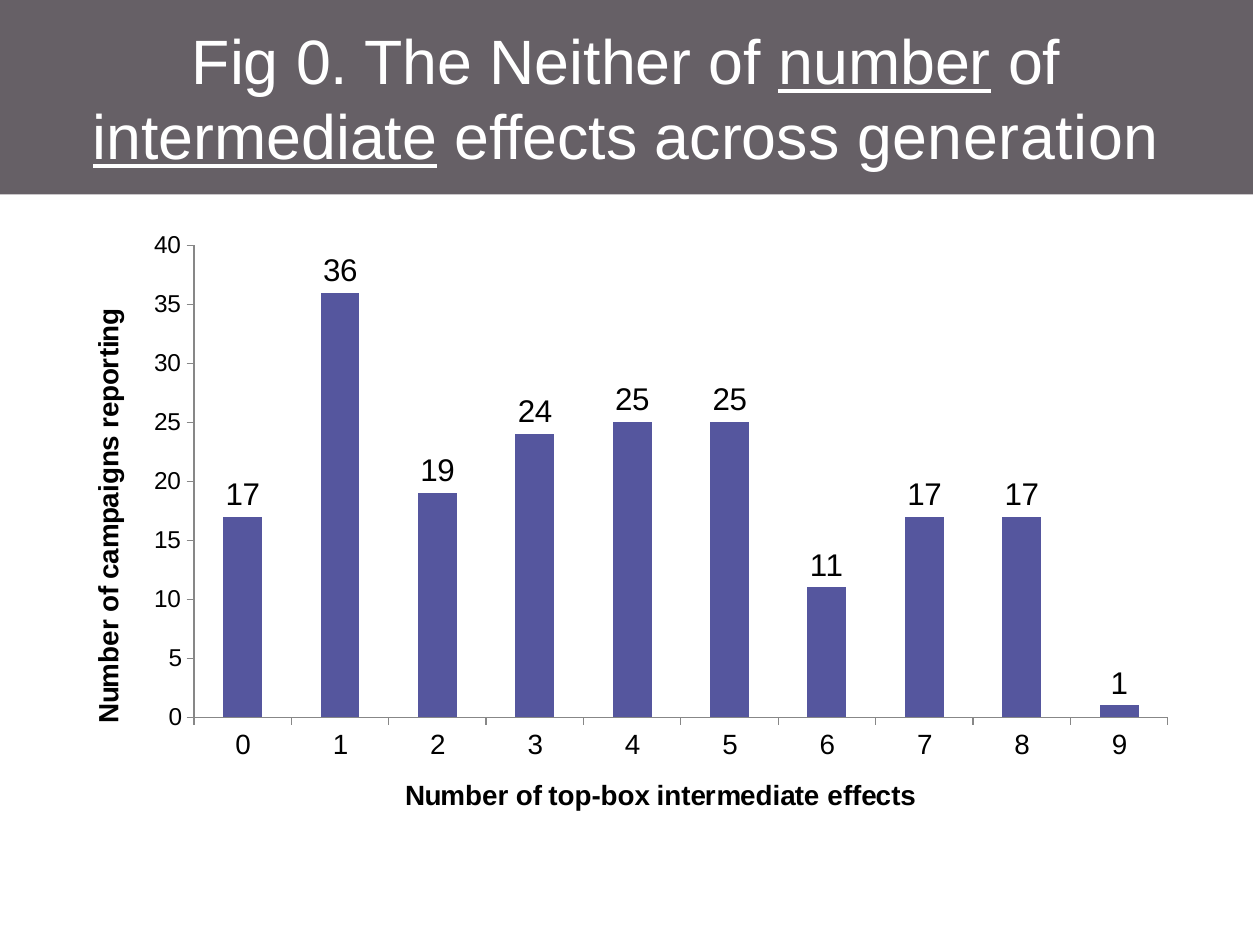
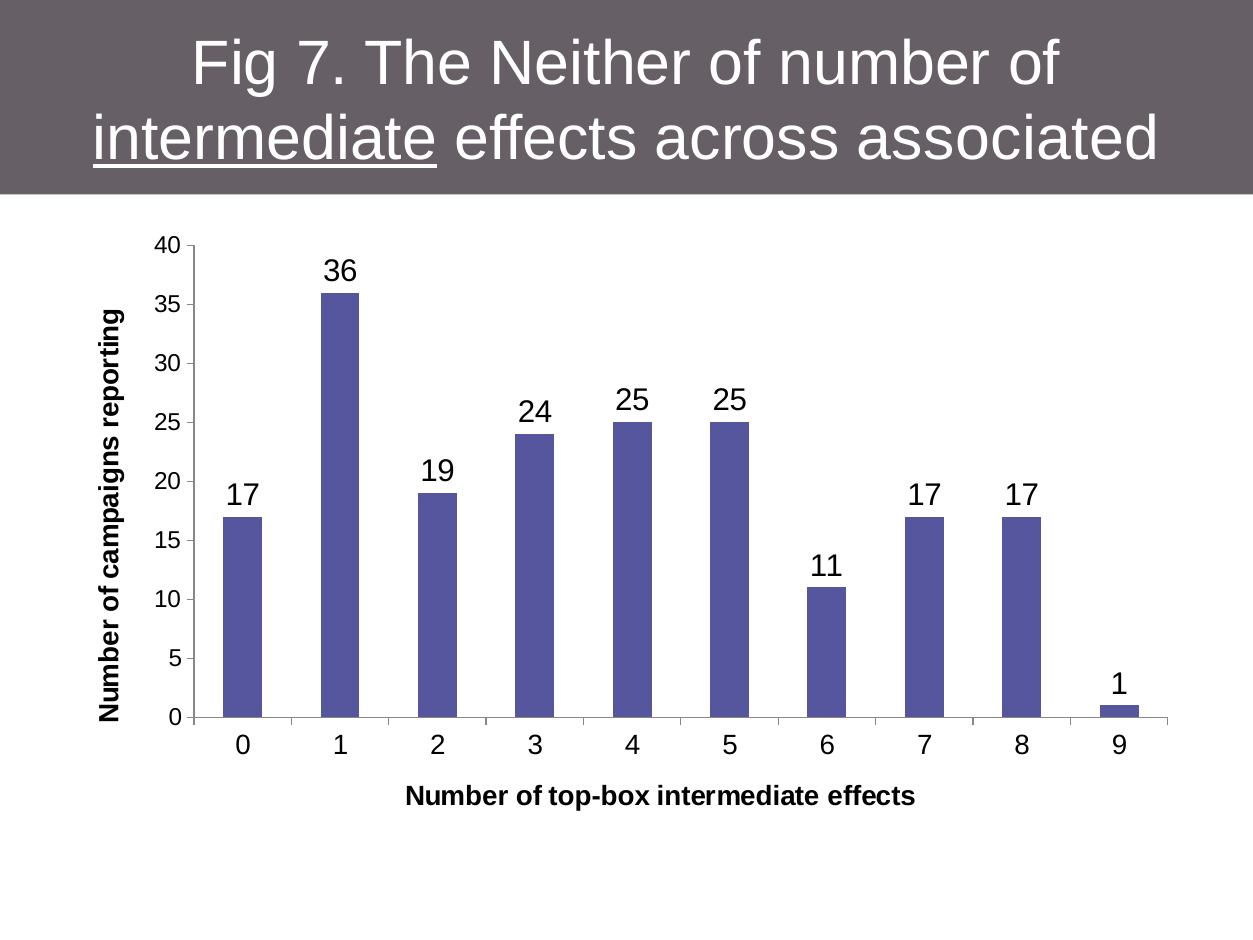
Fig 0: 0 -> 7
number at (885, 64) underline: present -> none
generation: generation -> associated
